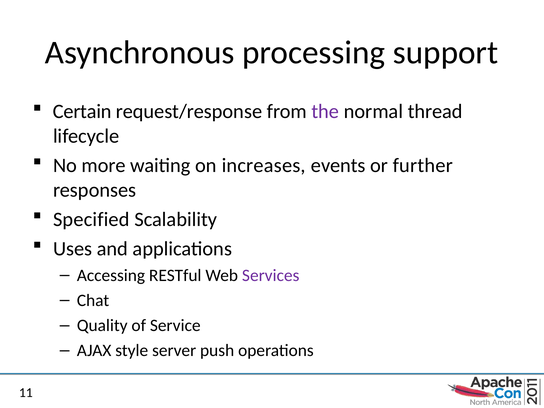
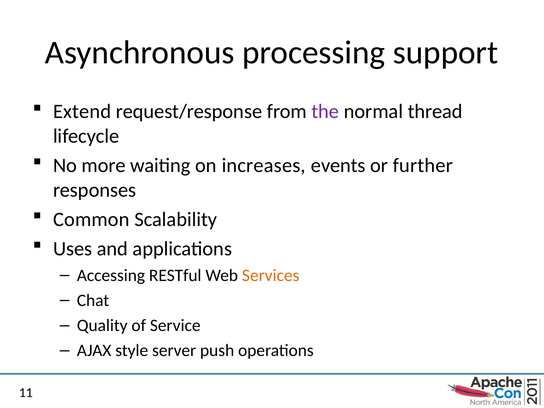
Certain: Certain -> Extend
Specified: Specified -> Common
Services colour: purple -> orange
